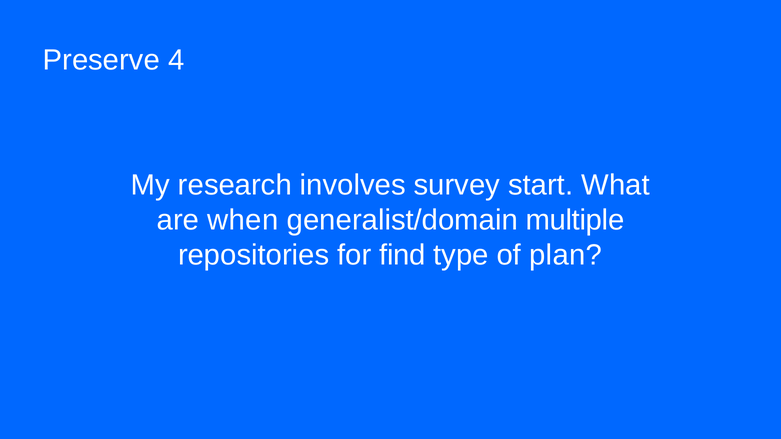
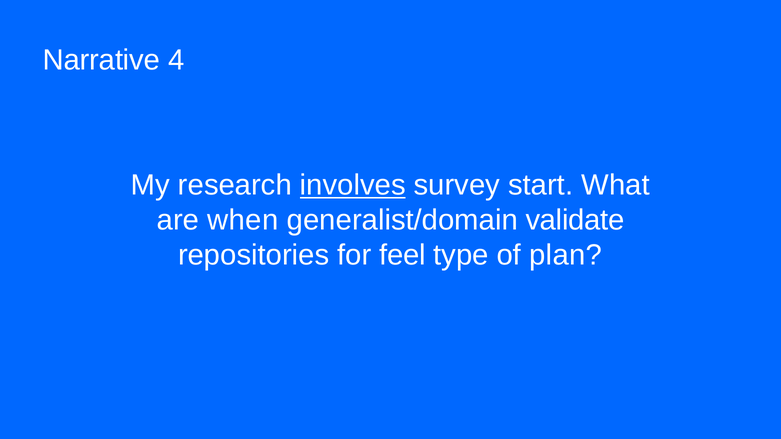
Preserve: Preserve -> Narrative
involves underline: none -> present
multiple: multiple -> validate
find: find -> feel
